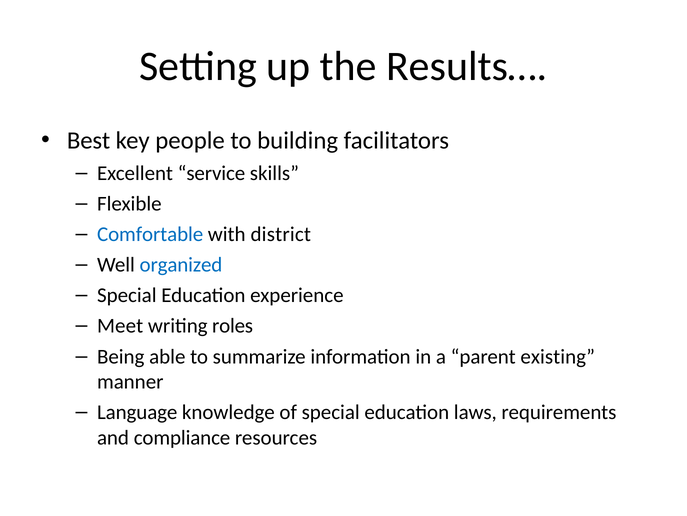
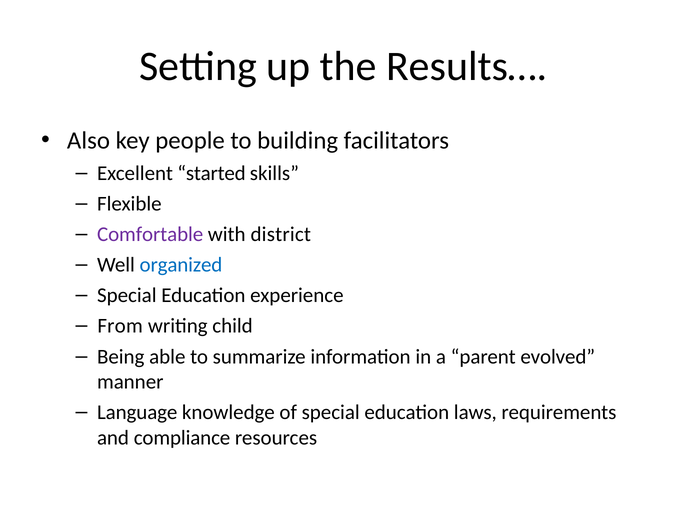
Best: Best -> Also
service: service -> started
Comfortable colour: blue -> purple
Meet: Meet -> From
roles: roles -> child
existing: existing -> evolved
